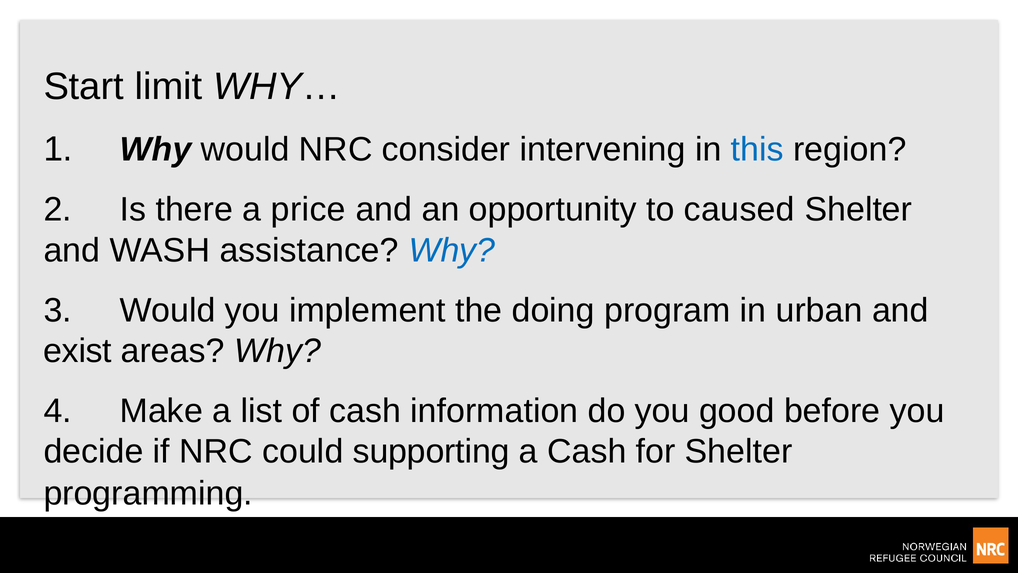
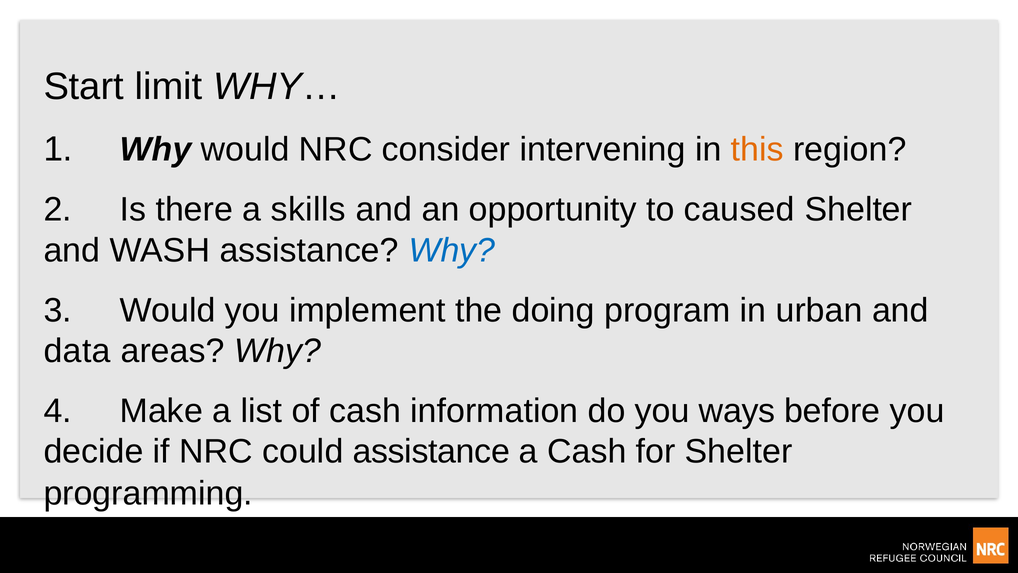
this colour: blue -> orange
price: price -> skills
exist: exist -> data
good: good -> ways
could supporting: supporting -> assistance
